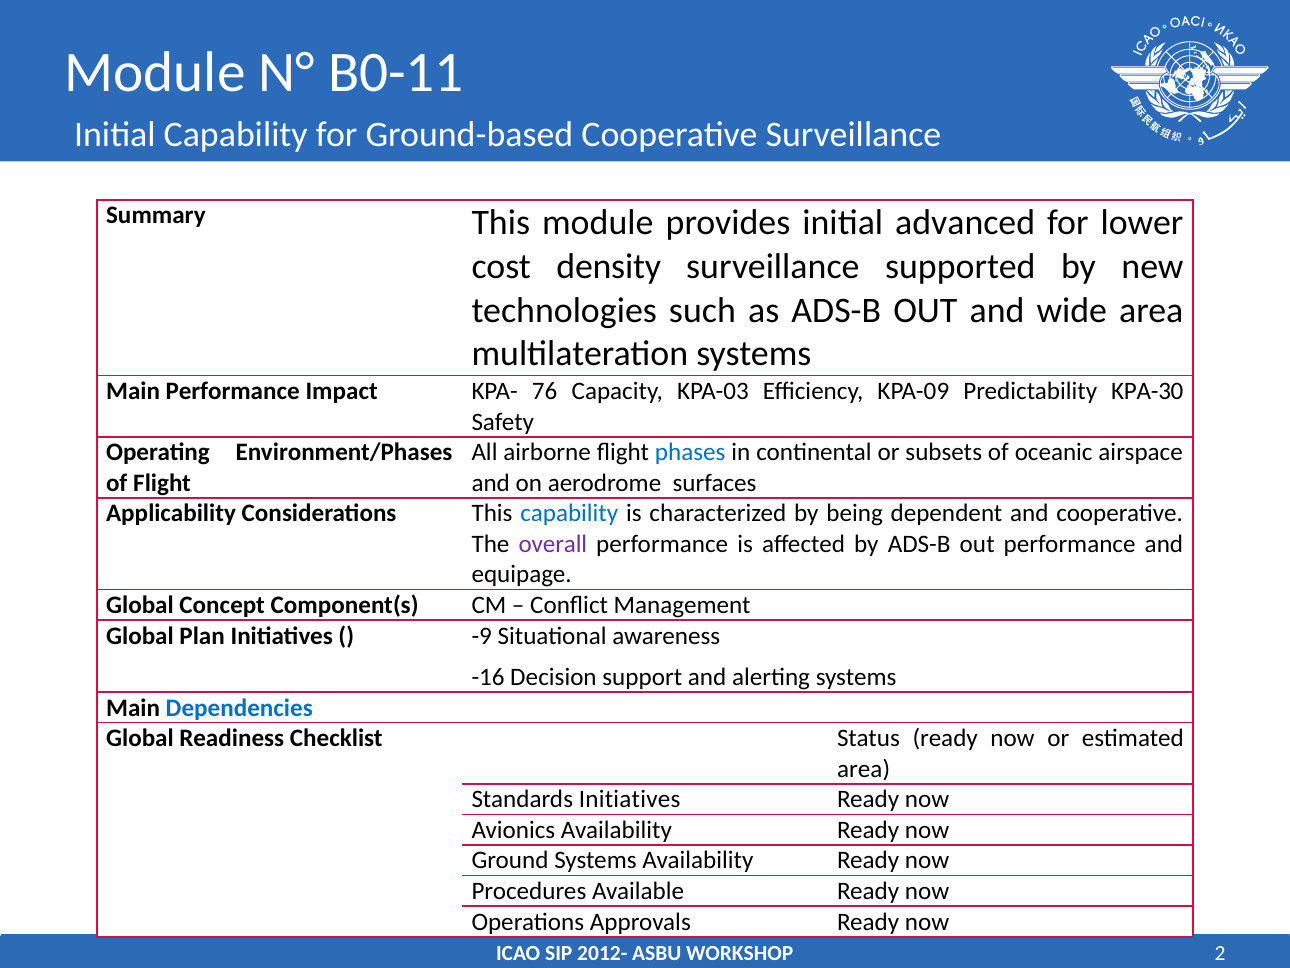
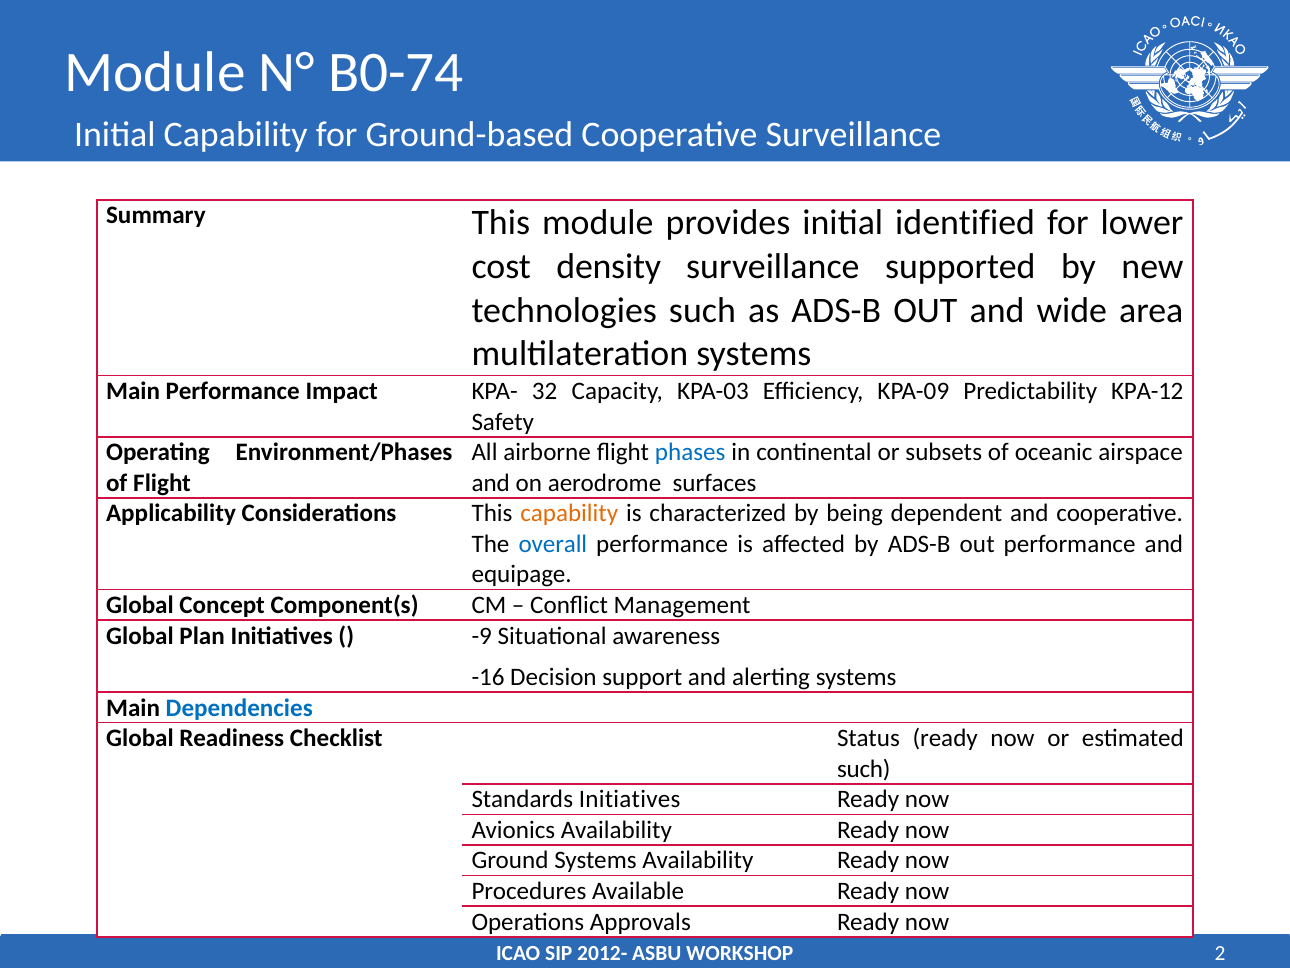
B0-11: B0-11 -> B0-74
advanced: advanced -> identified
76: 76 -> 32
KPA-30: KPA-30 -> KPA-12
capability at (569, 513) colour: blue -> orange
overall colour: purple -> blue
area at (864, 768): area -> such
